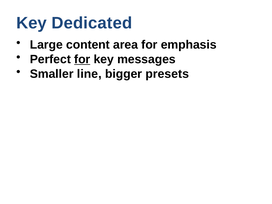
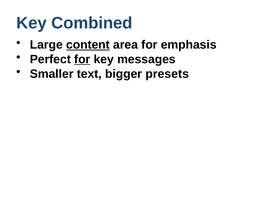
Dedicated: Dedicated -> Combined
content underline: none -> present
line: line -> text
